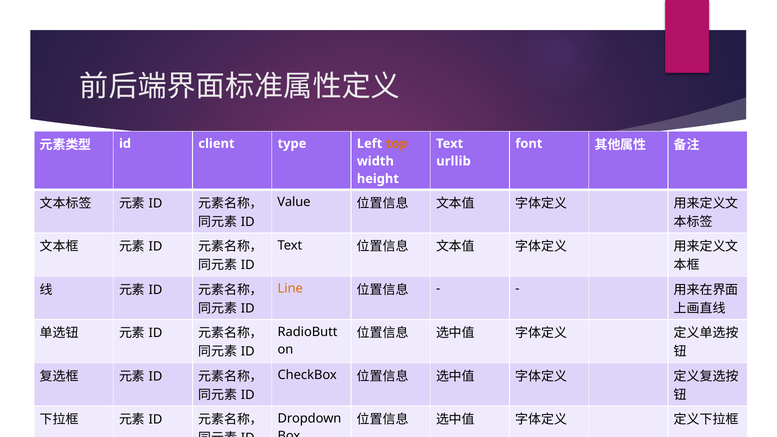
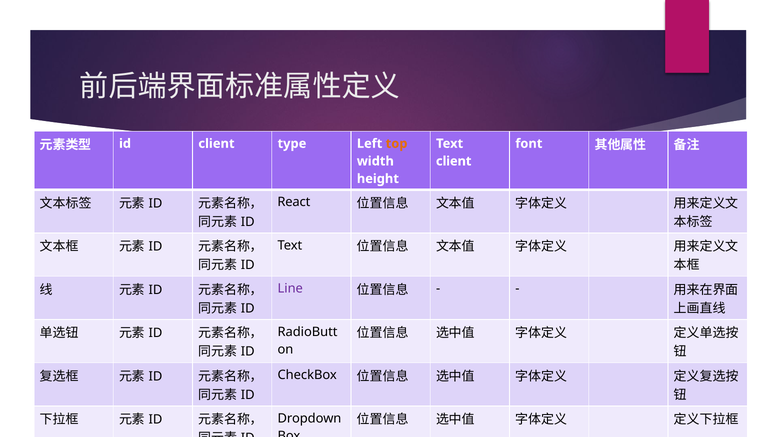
urllib at (454, 161): urllib -> client
Value: Value -> React
Line colour: orange -> purple
